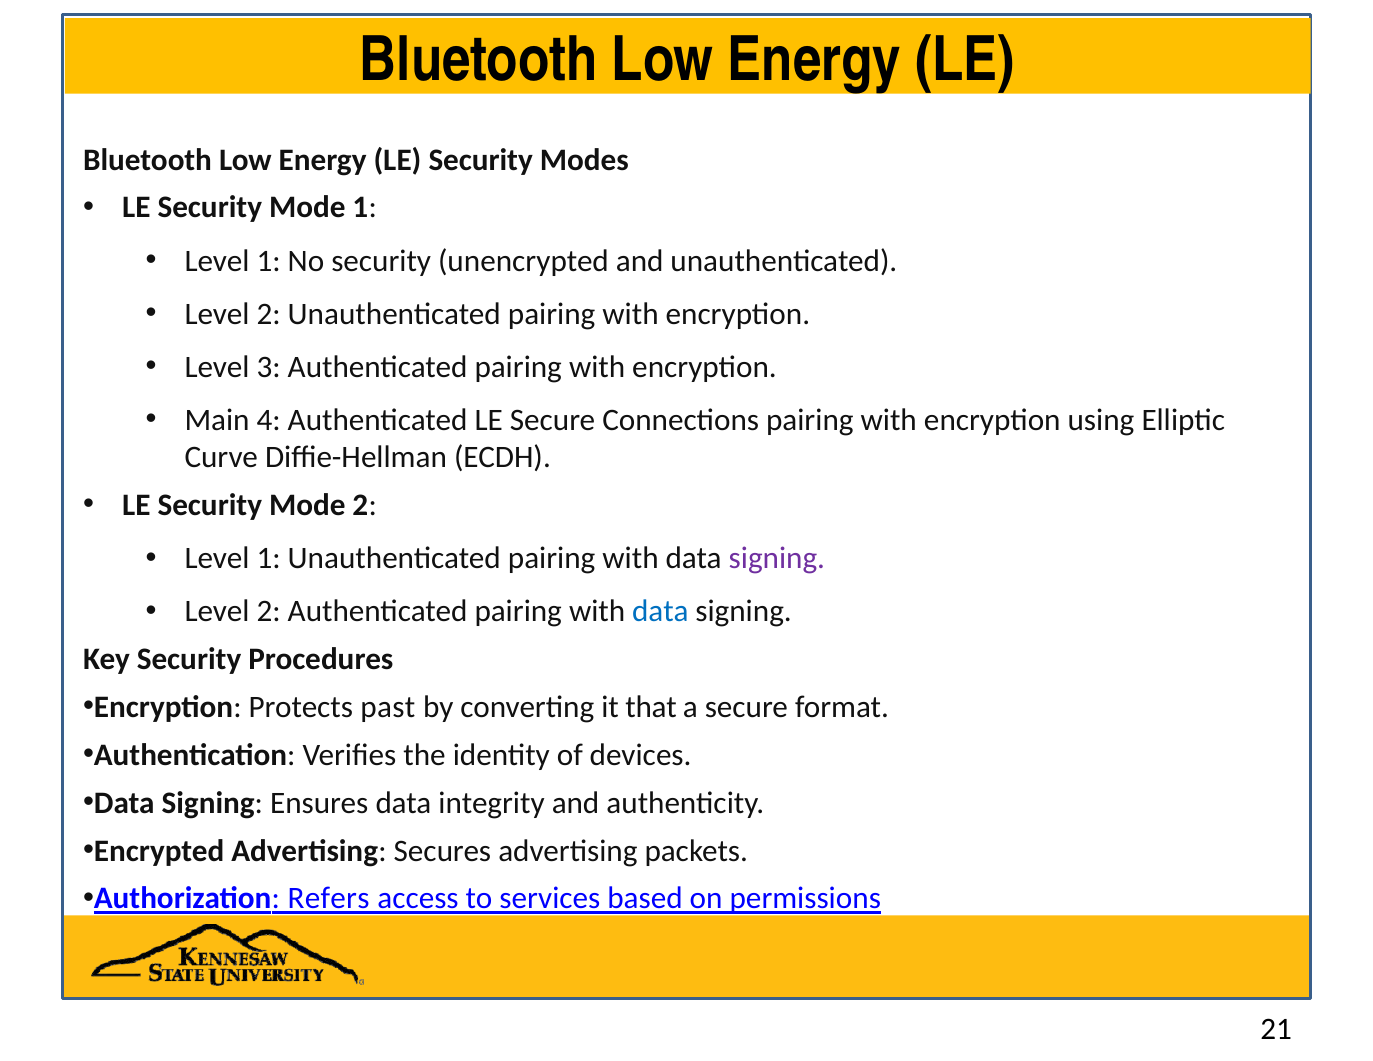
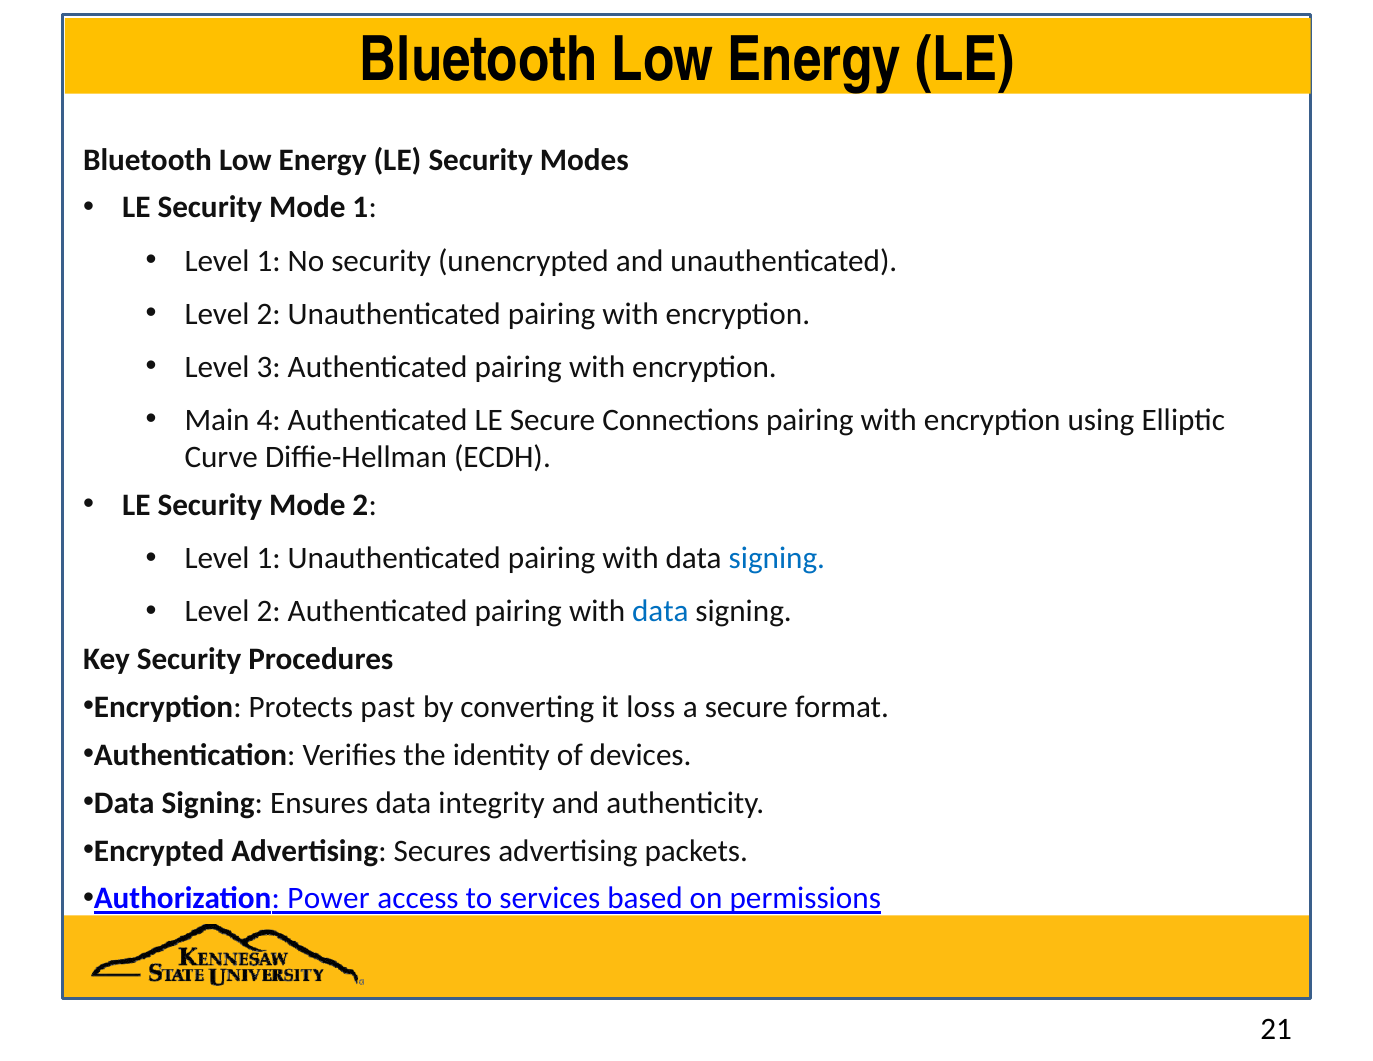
signing at (777, 558) colour: purple -> blue
that: that -> loss
Refers: Refers -> Power
